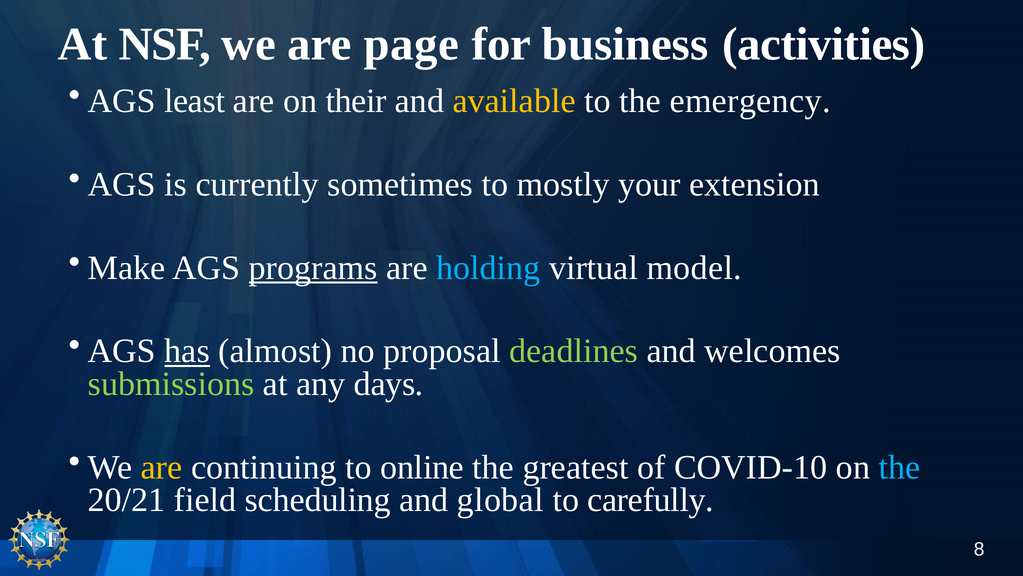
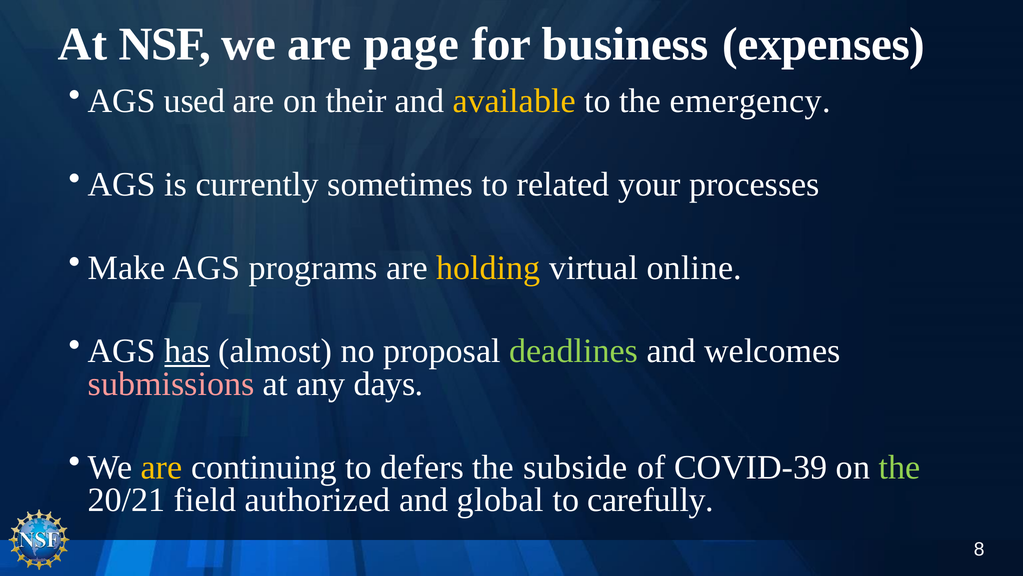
activities: activities -> expenses
least: least -> used
mostly: mostly -> related
extension: extension -> processes
programs underline: present -> none
holding colour: light blue -> yellow
model: model -> online
submissions colour: light green -> pink
online: online -> defers
greatest: greatest -> subside
COVID-10: COVID-10 -> COVID-39
the at (899, 467) colour: light blue -> light green
scheduling: scheduling -> authorized
